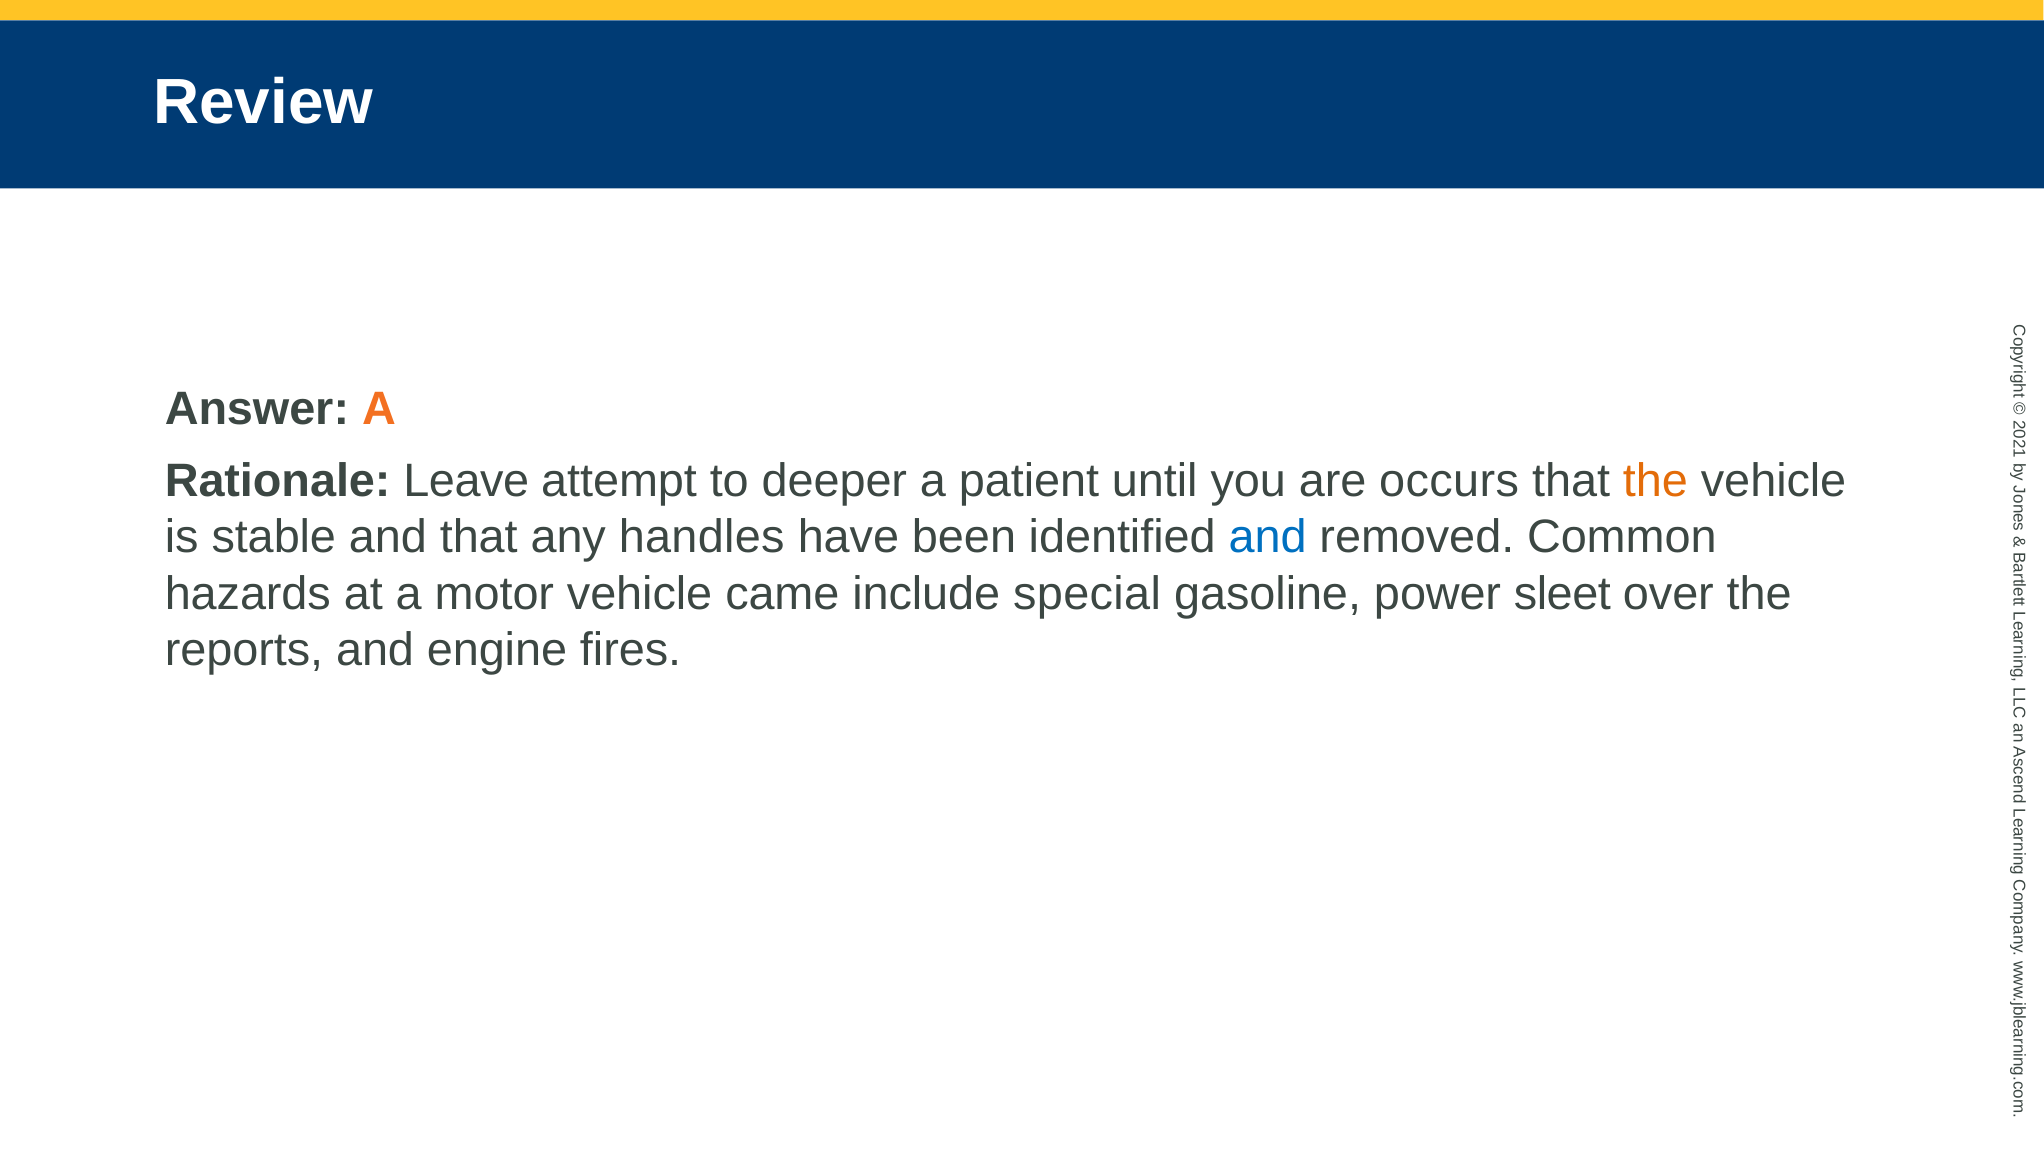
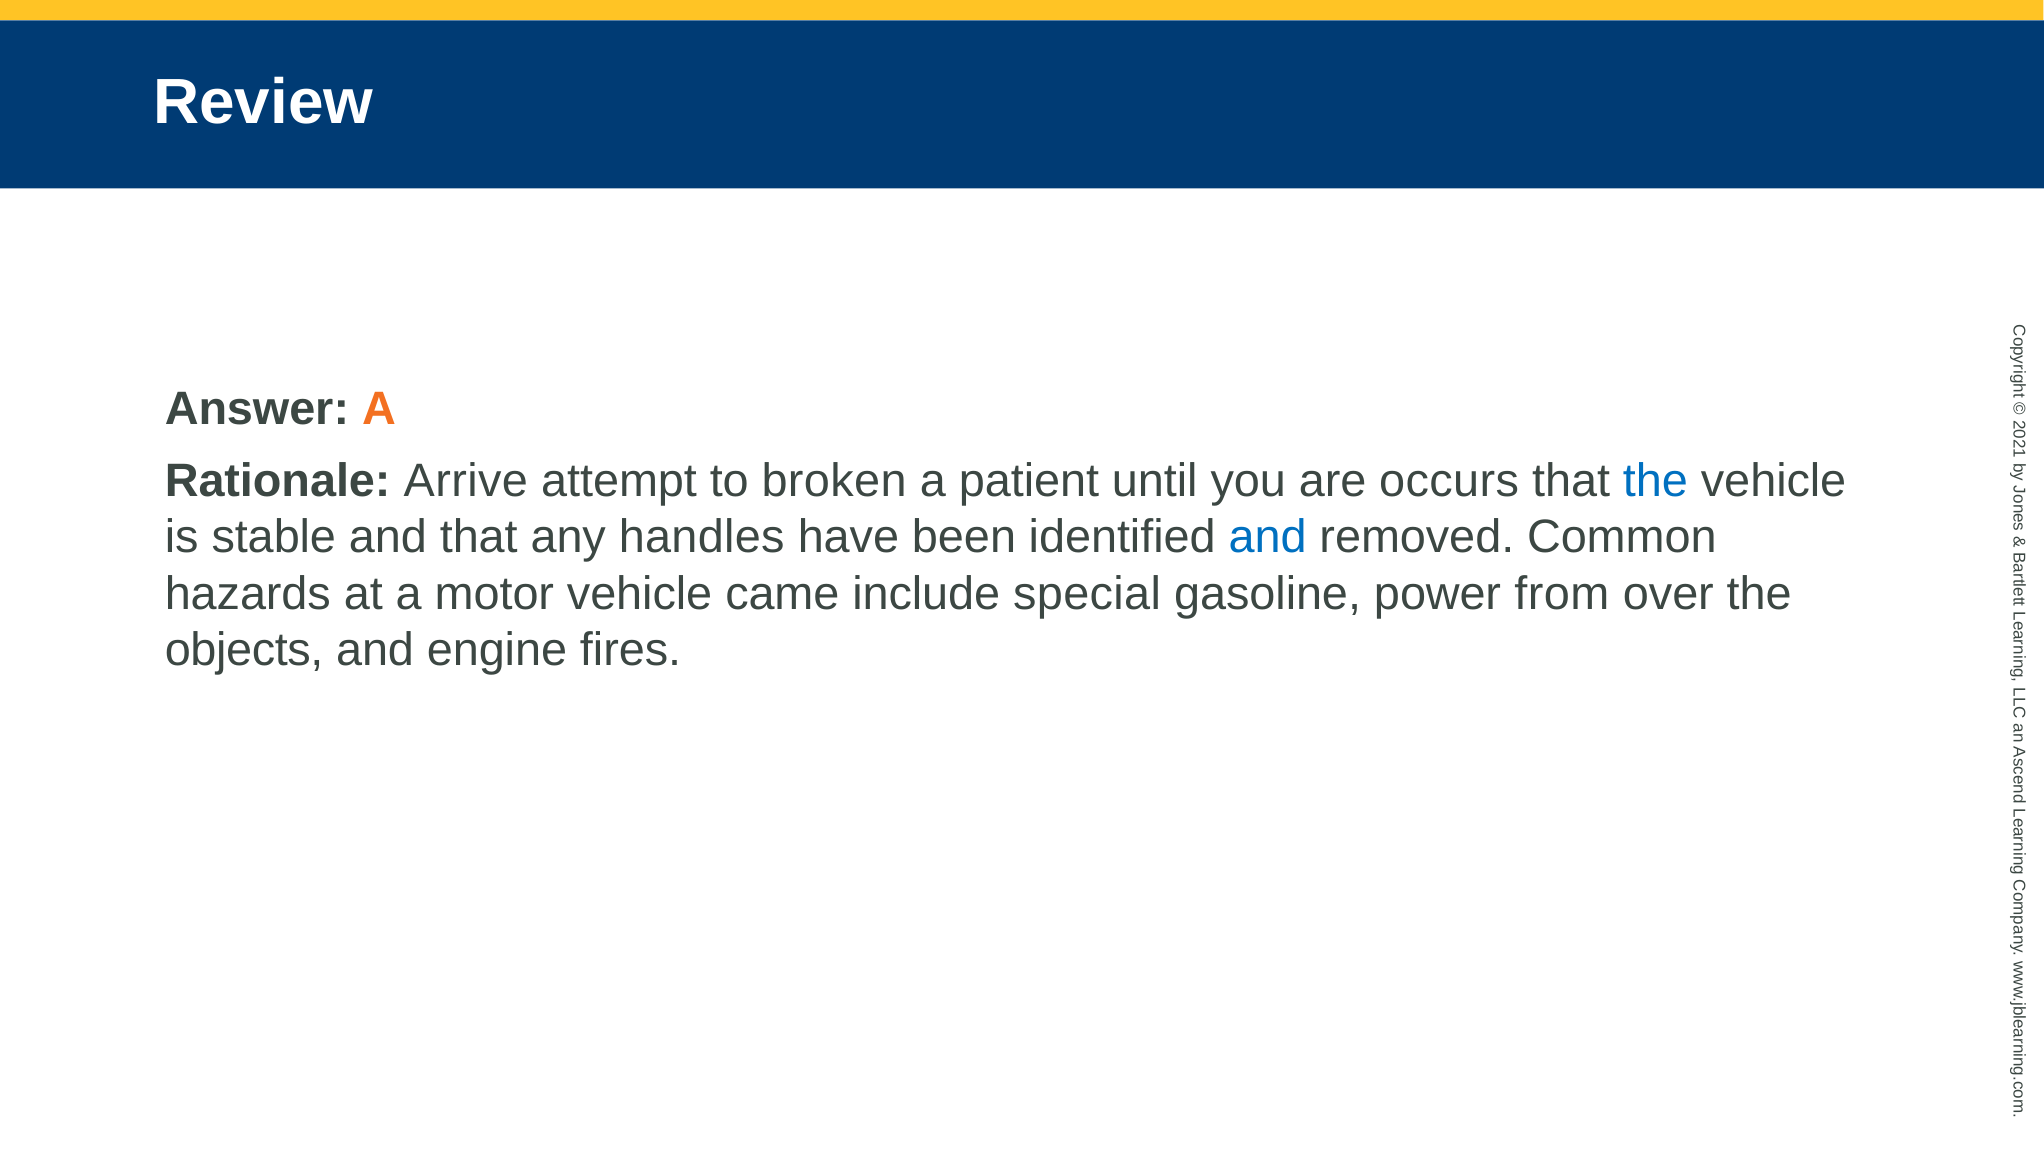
Leave: Leave -> Arrive
deeper: deeper -> broken
the at (1655, 481) colour: orange -> blue
sleet: sleet -> from
reports: reports -> objects
